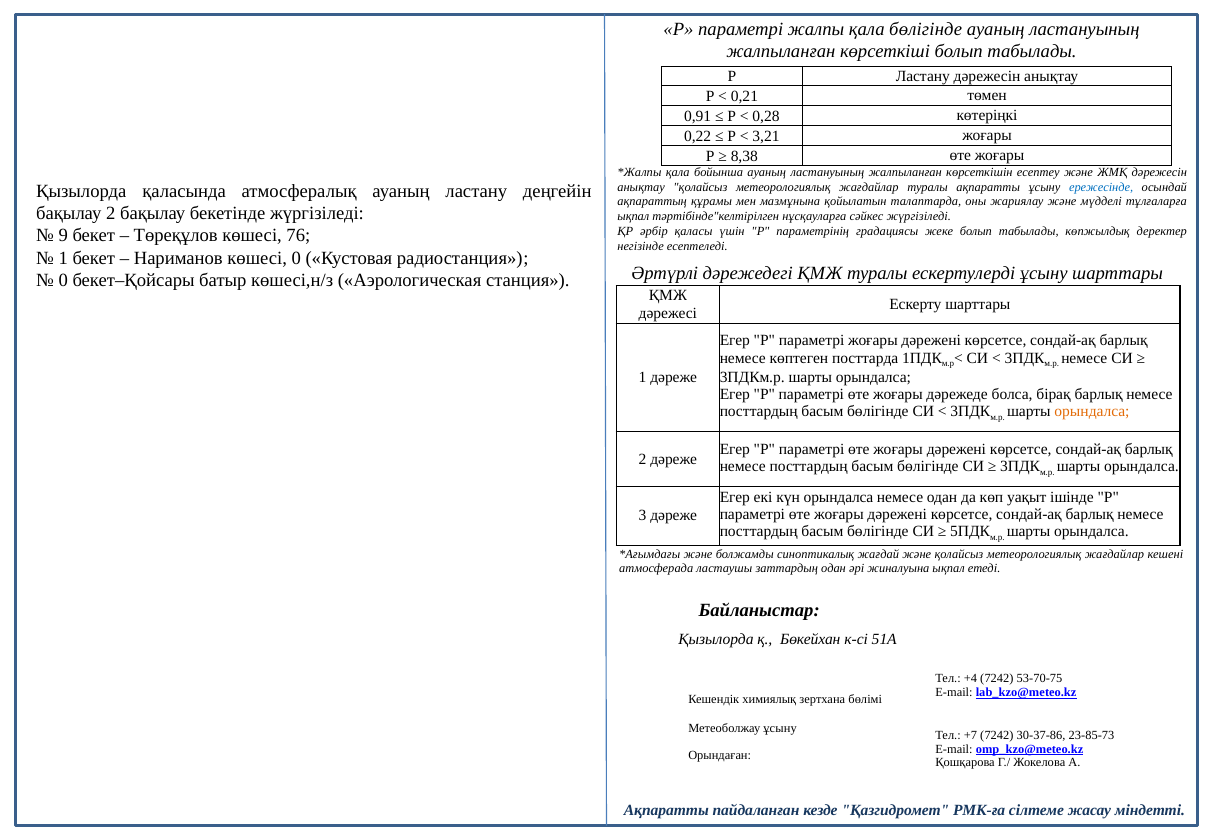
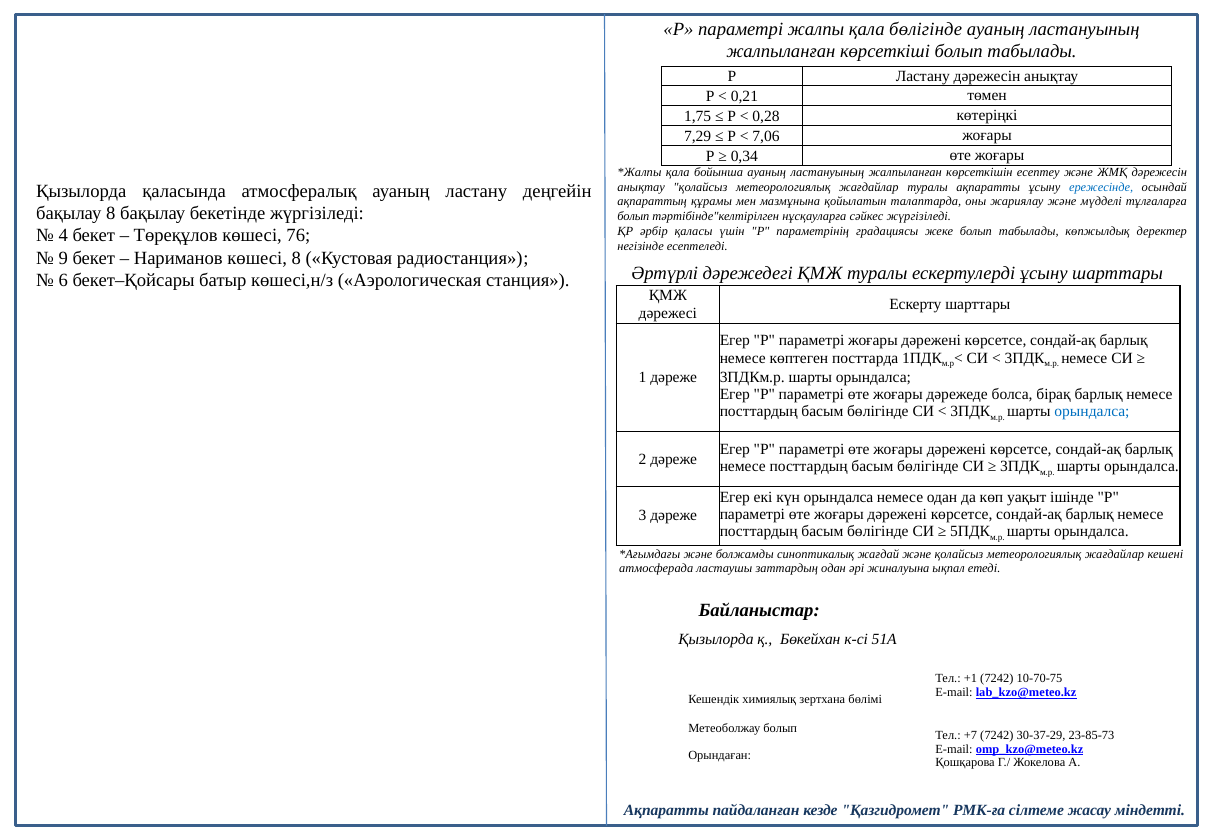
0,91: 0,91 -> 1,75
0,22: 0,22 -> 7,29
3,21: 3,21 -> 7,06
8,38: 8,38 -> 0,34
бақылау 2: 2 -> 8
ықпал at (633, 217): ықпал -> болып
9: 9 -> 4
1 at (63, 258): 1 -> 9
көшесі 0: 0 -> 8
0 at (63, 281): 0 -> 6
орындалса at (1092, 412) colour: orange -> blue
+4: +4 -> +1
53-70-75: 53-70-75 -> 10-70-75
Метеоболжау ұсыну: ұсыну -> болып
30-37-86: 30-37-86 -> 30-37-29
